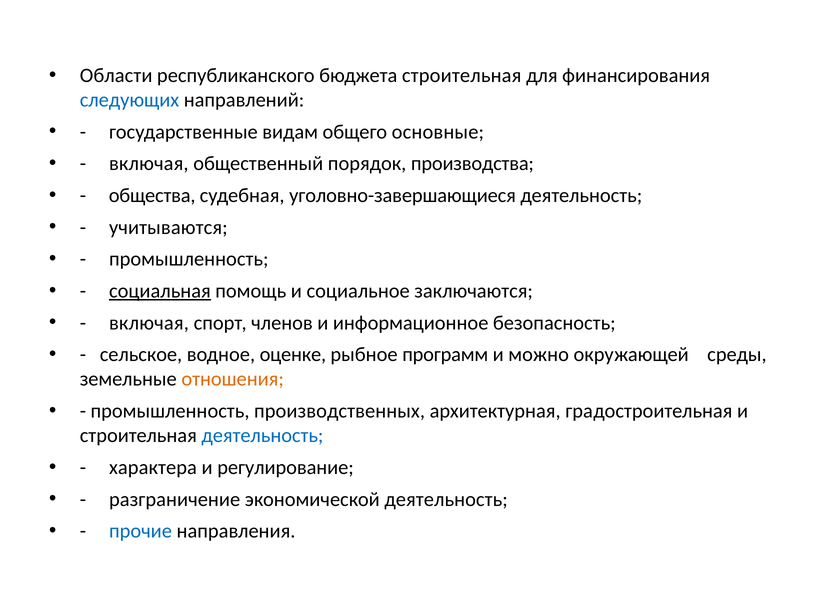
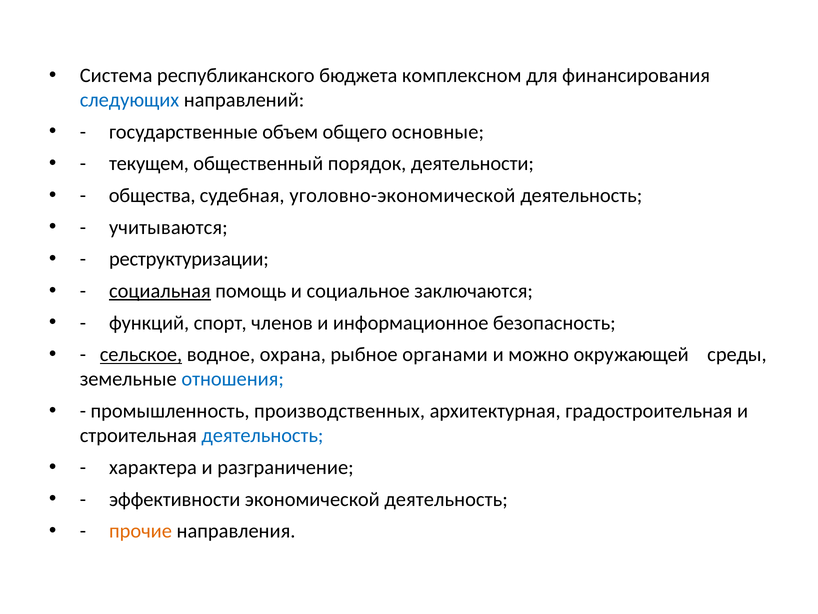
Области: Области -> Система
бюджета строительная: строительная -> комплексном
видам: видам -> объем
включая at (149, 163): включая -> текущем
производства: производства -> деятельности
уголовно-завершающиеся: уголовно-завершающиеся -> уголовно-экономической
промышленность at (189, 259): промышленность -> реструктуризации
включая at (149, 323): включая -> функций
сельское underline: none -> present
оценке: оценке -> охрана
программ: программ -> органами
отношения colour: orange -> blue
регулирование: регулирование -> разграничение
разграничение: разграничение -> эффективности
прочие colour: blue -> orange
